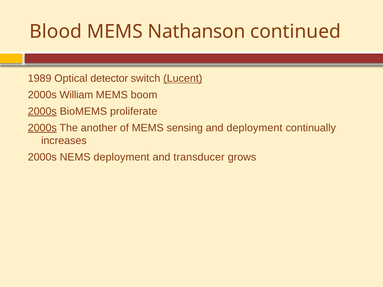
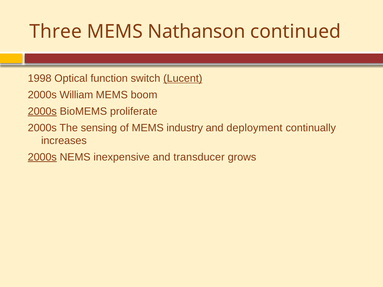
Blood: Blood -> Three
1989: 1989 -> 1998
detector: detector -> function
2000s at (42, 128) underline: present -> none
another: another -> sensing
sensing: sensing -> industry
2000s at (42, 157) underline: none -> present
NEMS deployment: deployment -> inexpensive
